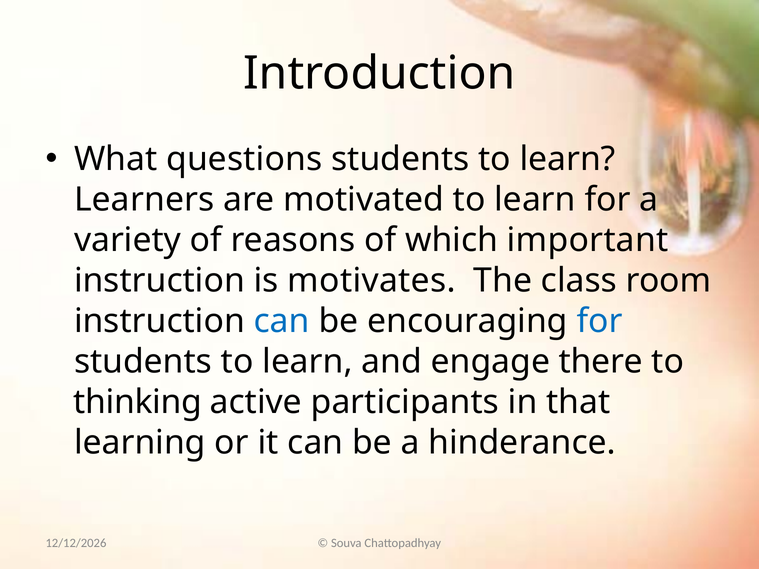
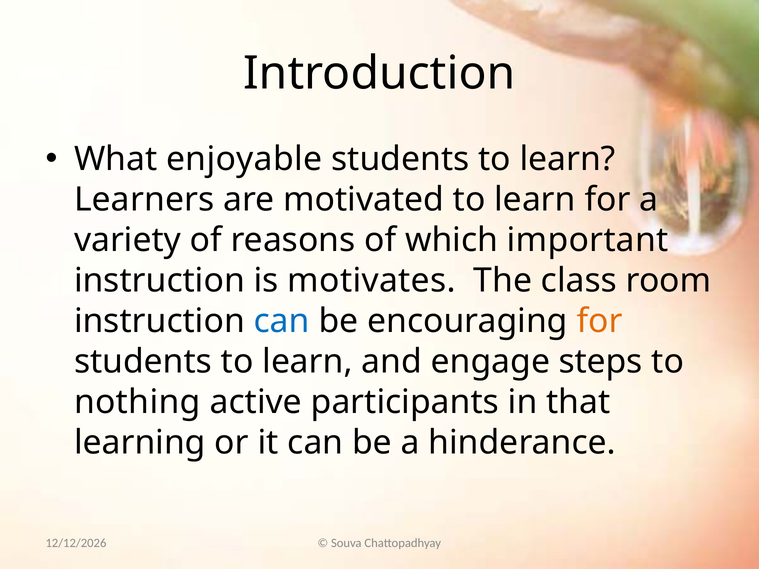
questions: questions -> enjoyable
for at (600, 321) colour: blue -> orange
there: there -> steps
thinking: thinking -> nothing
